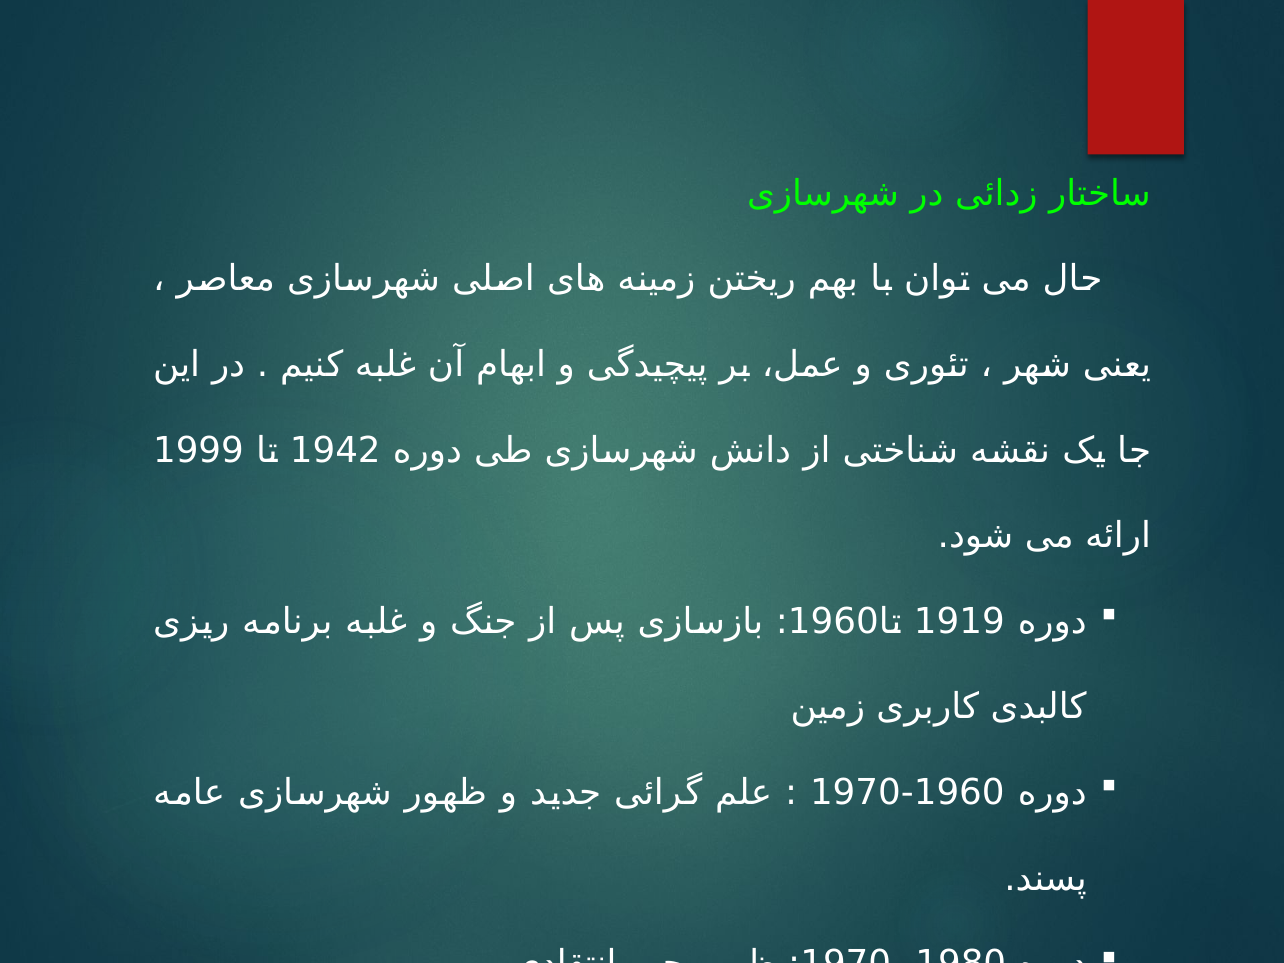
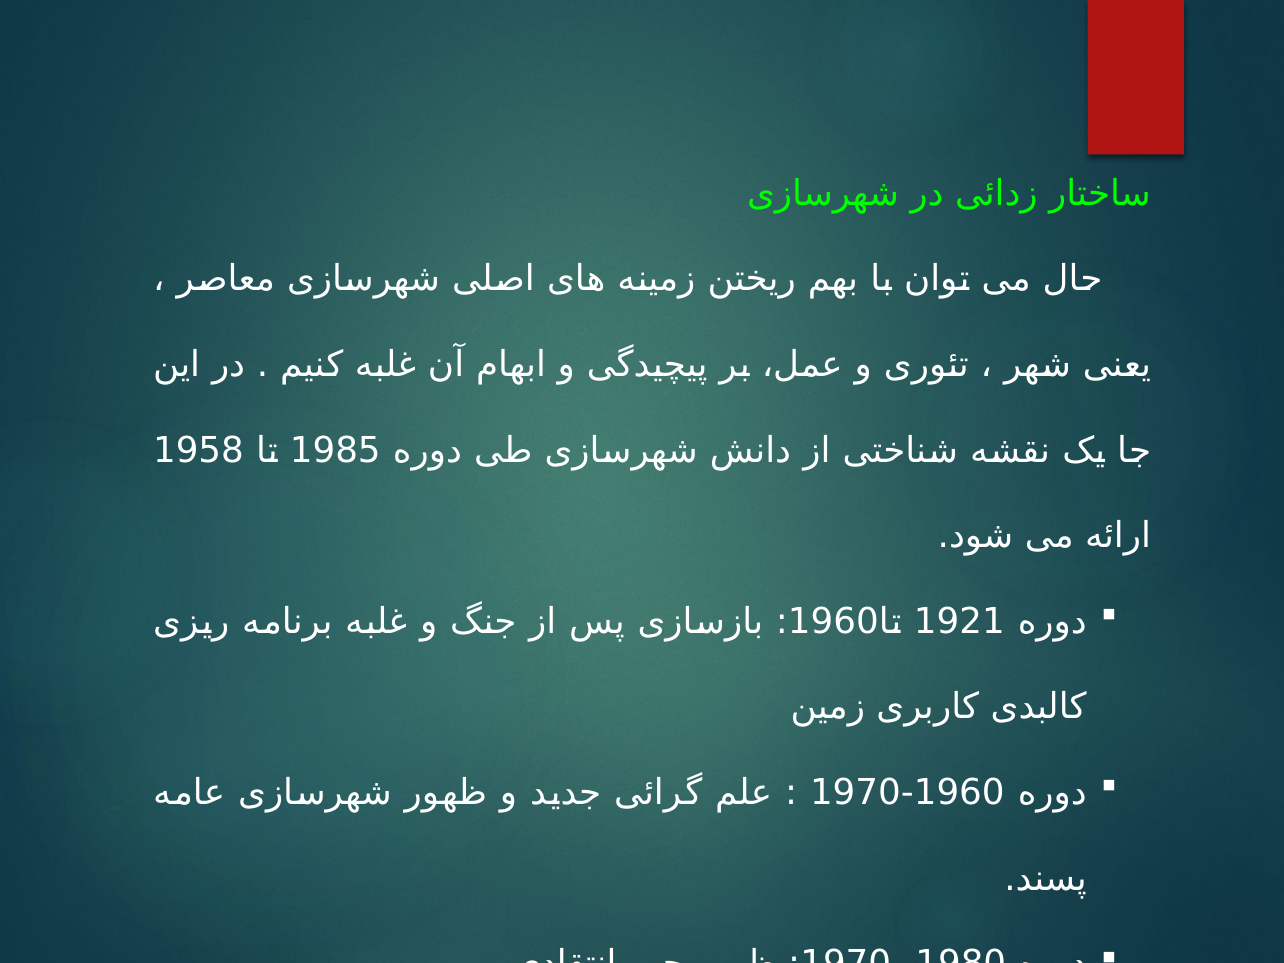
1999: 1999 -> 1958
1942 at (335, 450): 1942 -> 1985
1919: 1919 -> 1921
